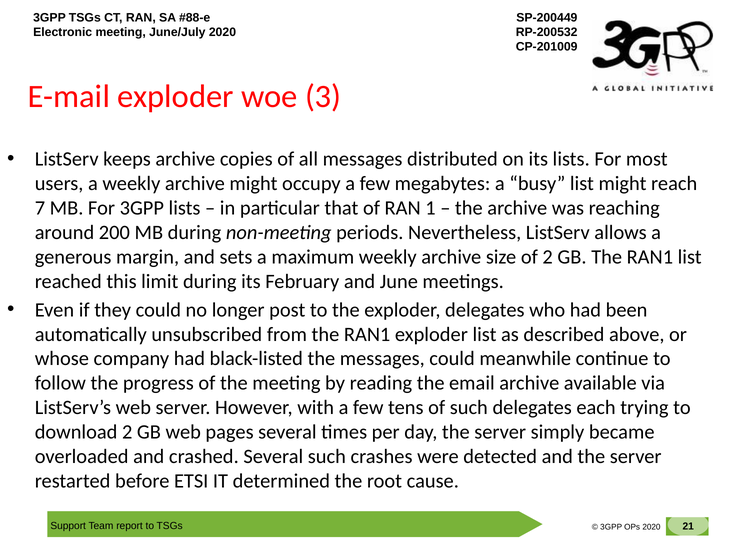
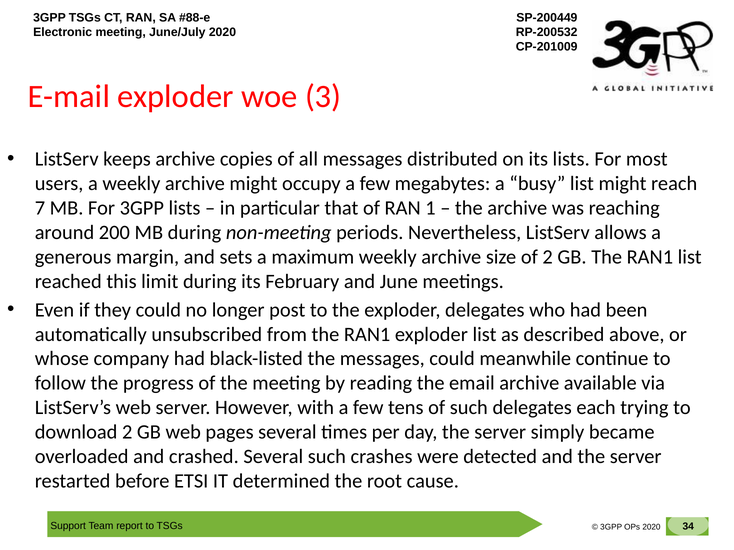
21: 21 -> 34
